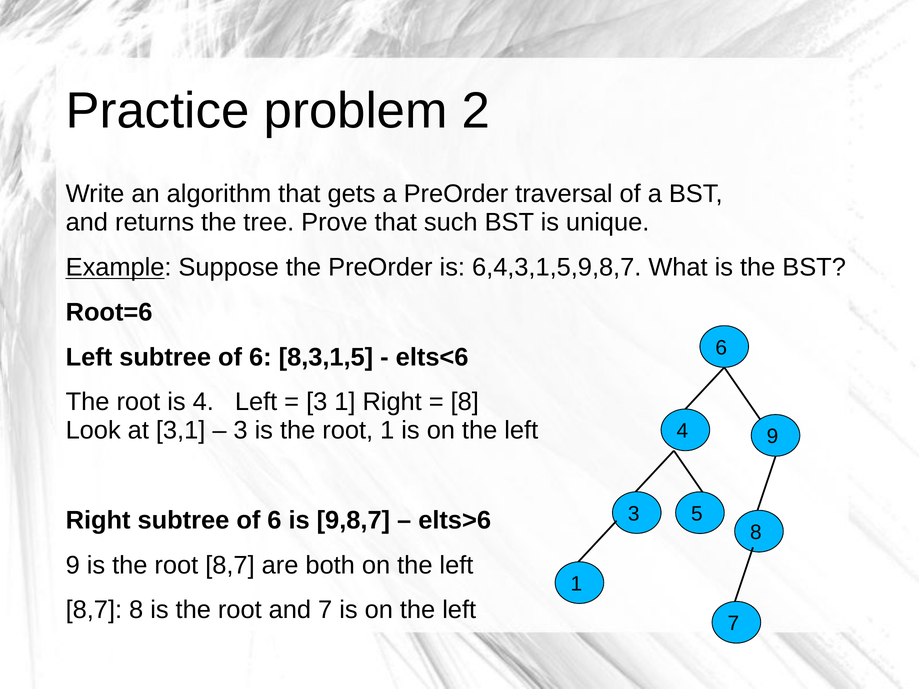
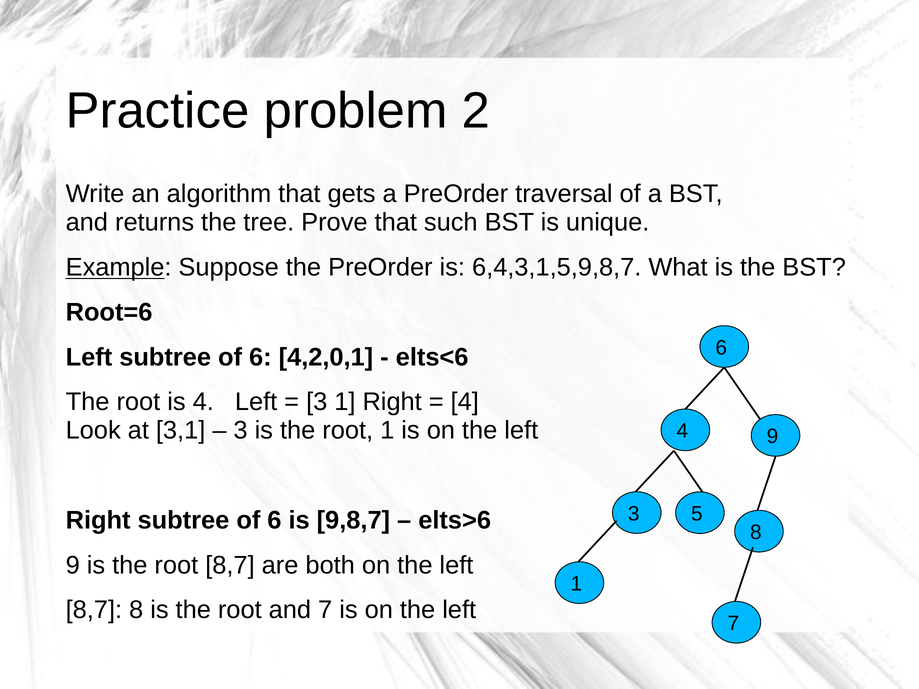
8,3,1,5: 8,3,1,5 -> 4,2,0,1
8 at (465, 402): 8 -> 4
